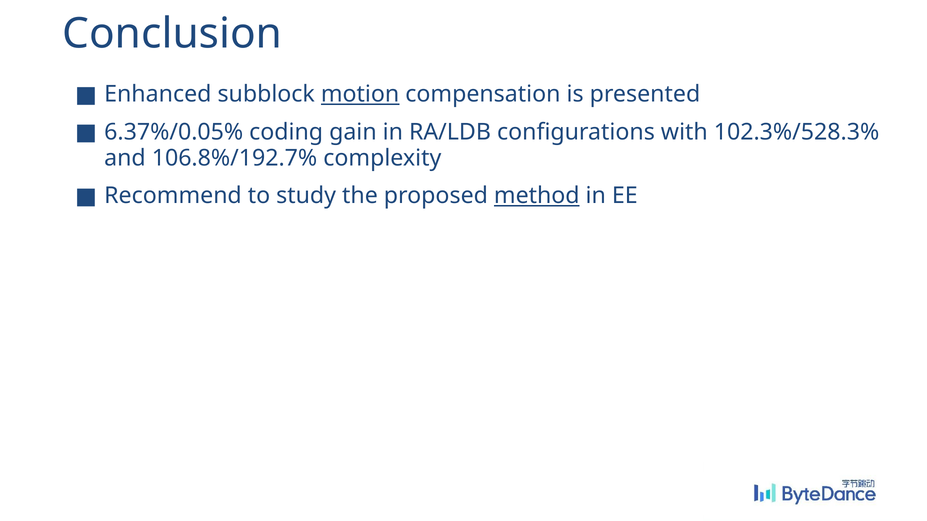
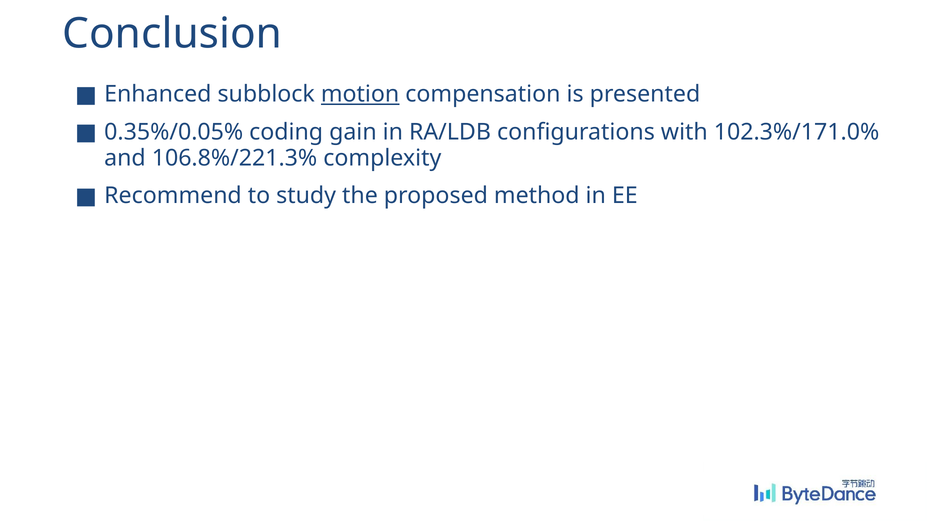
6.37%/0.05%: 6.37%/0.05% -> 0.35%/0.05%
102.3%/528.3%: 102.3%/528.3% -> 102.3%/171.0%
106.8%/192.7%: 106.8%/192.7% -> 106.8%/221.3%
method underline: present -> none
